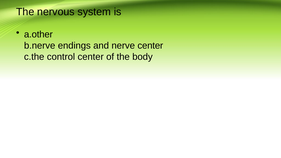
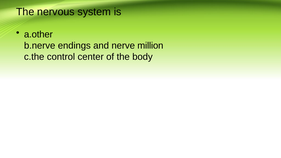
nerve center: center -> million
